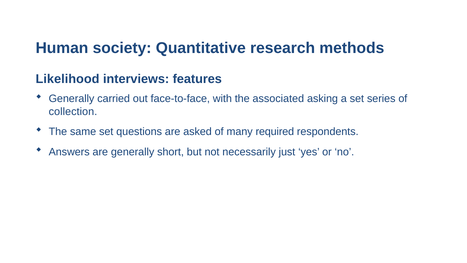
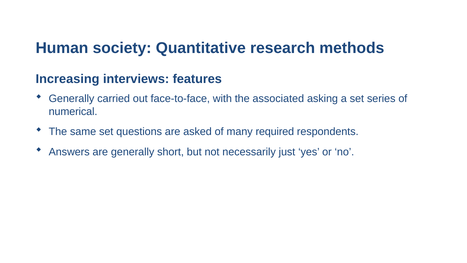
Likelihood: Likelihood -> Increasing
collection: collection -> numerical
